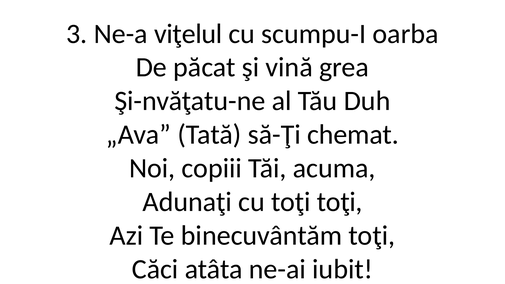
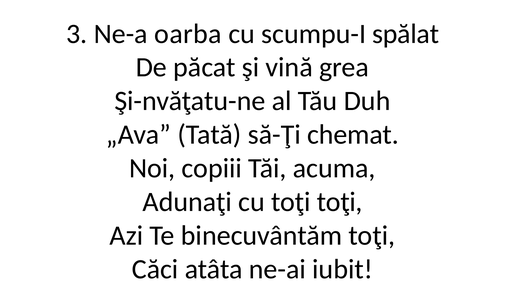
viţelul: viţelul -> oarba
oarba: oarba -> spălat
